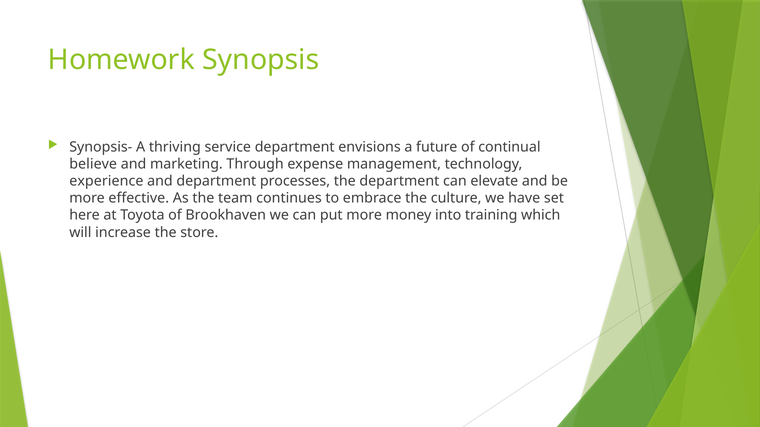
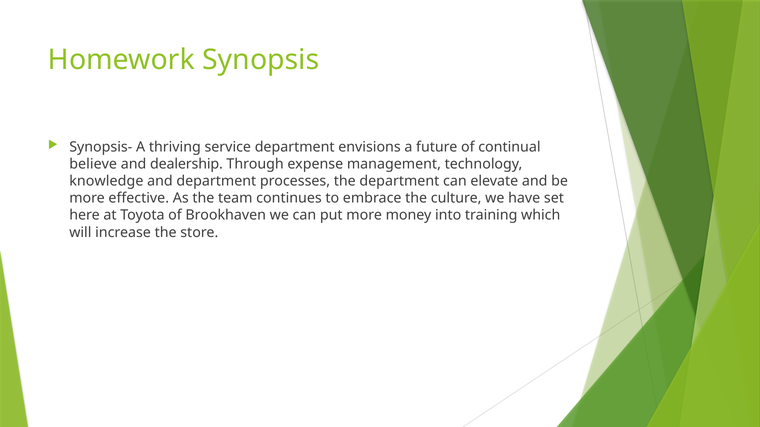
marketing: marketing -> dealership
experience: experience -> knowledge
